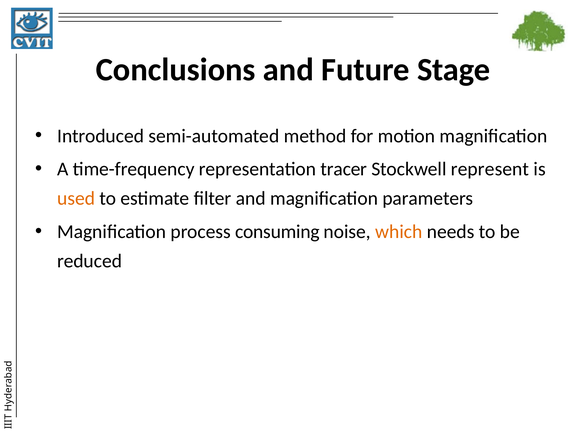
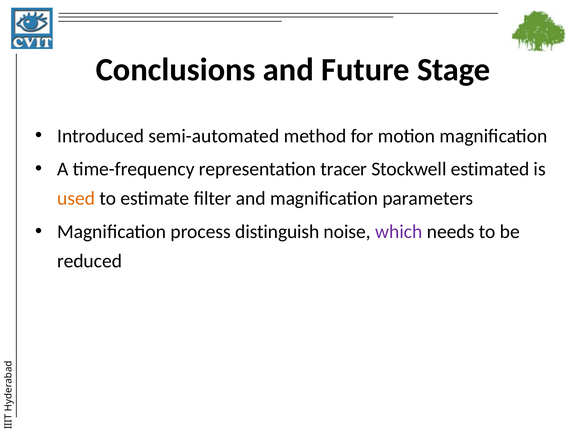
represent: represent -> estimated
consuming: consuming -> distinguish
which colour: orange -> purple
